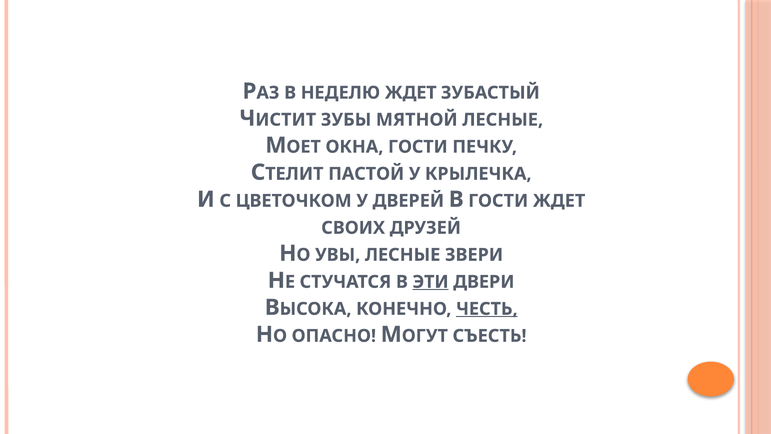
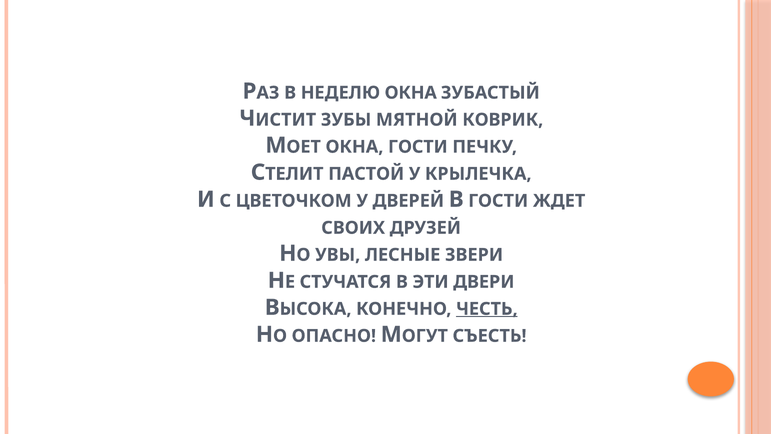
НЕДЕЛЮ ЖДЕТ: ЖДЕТ -> ОКНА
МЯТНОЙ ЛЕСНЫЕ: ЛЕСНЫЕ -> КОВРИК
ЭТИ underline: present -> none
